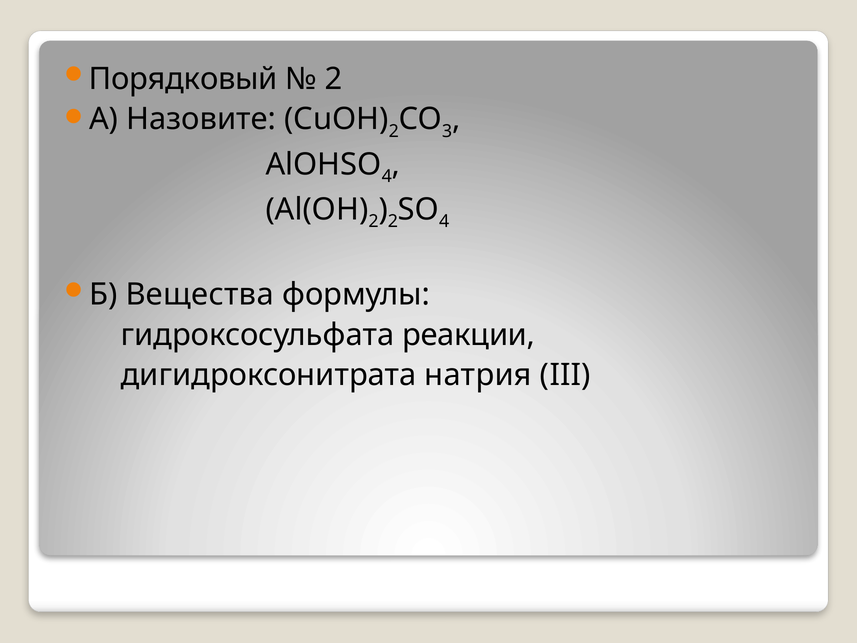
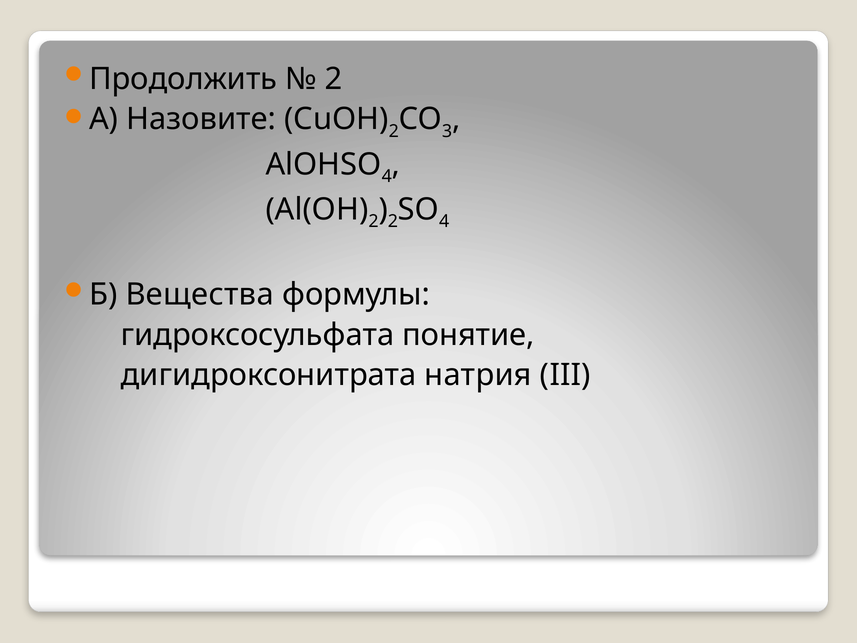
Порядковый: Порядковый -> Продолжить
реакции: реакции -> понятие
